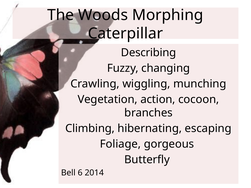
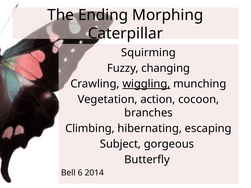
Woods: Woods -> Ending
Describing: Describing -> Squirming
wiggling underline: none -> present
Foliage: Foliage -> Subject
